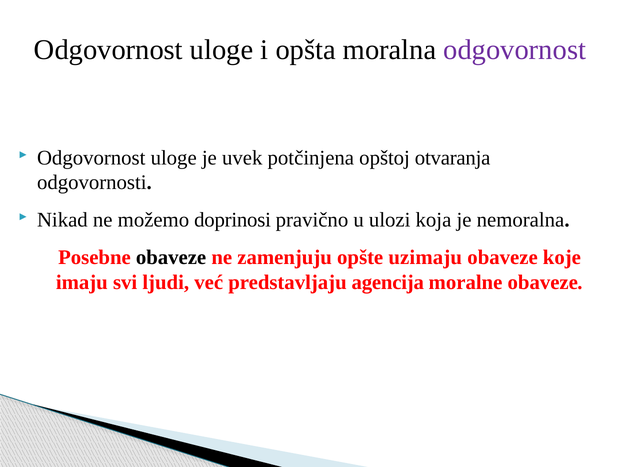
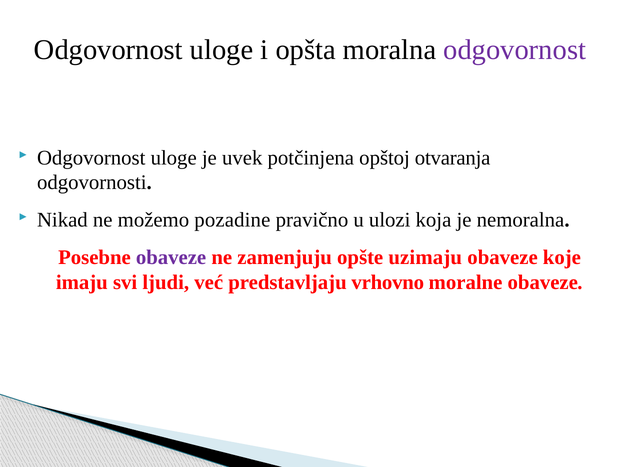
doprinosi: doprinosi -> pozadine
obaveze at (171, 257) colour: black -> purple
agencija: agencija -> vrhovno
